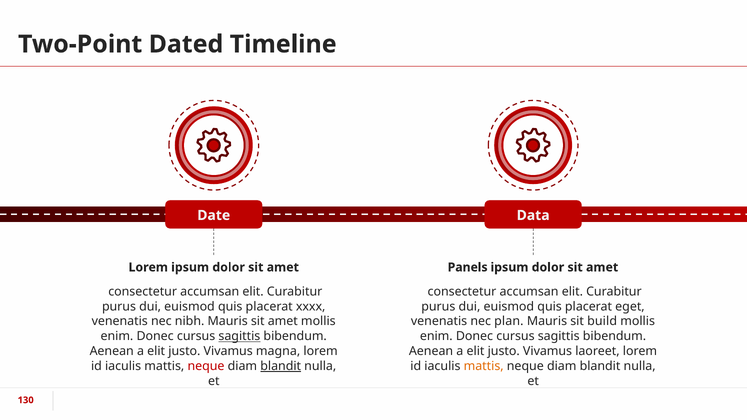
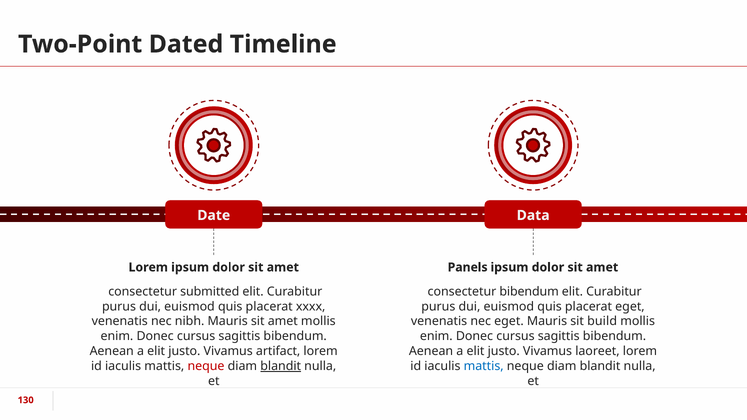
accumsan at (210, 292): accumsan -> submitted
accumsan at (529, 292): accumsan -> bibendum
nec plan: plan -> eget
sagittis at (239, 336) underline: present -> none
magna: magna -> artifact
mattis at (484, 366) colour: orange -> blue
